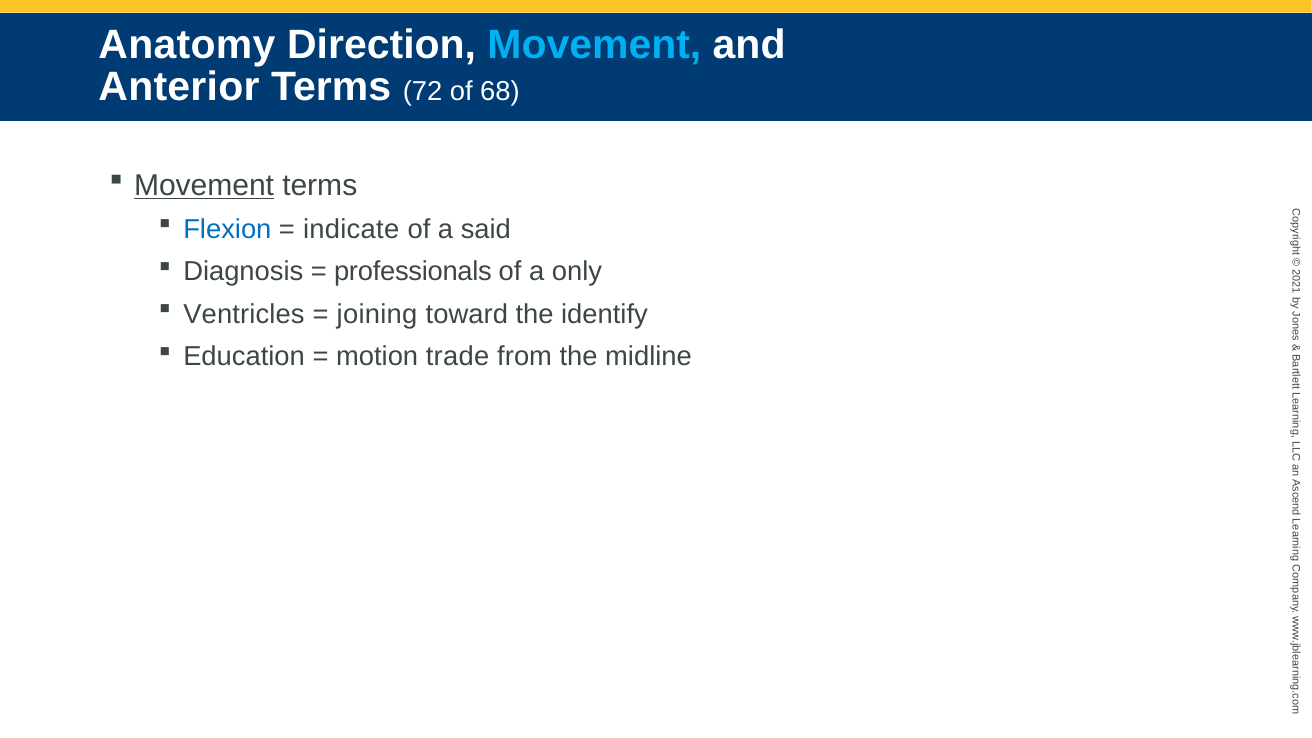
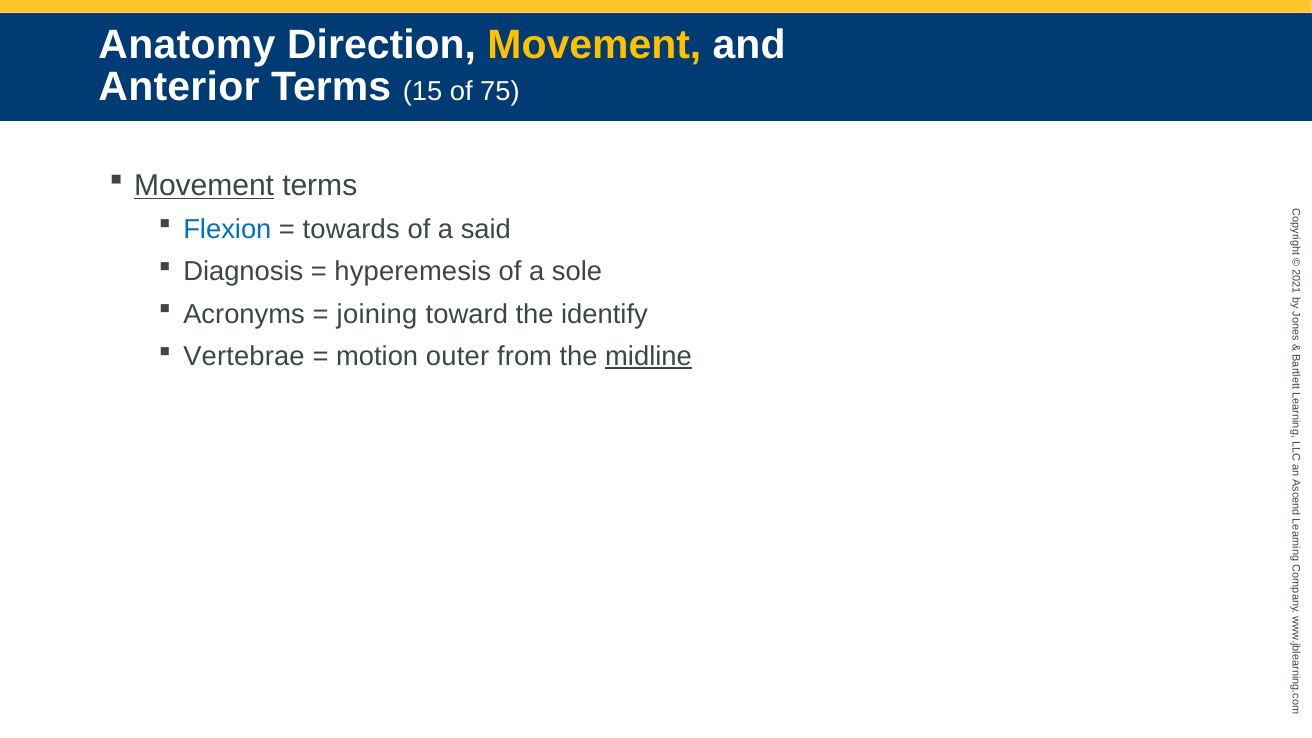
Movement at (594, 45) colour: light blue -> yellow
72: 72 -> 15
68: 68 -> 75
indicate: indicate -> towards
professionals: professionals -> hyperemesis
only: only -> sole
Ventricles: Ventricles -> Acronyms
Education: Education -> Vertebrae
trade: trade -> outer
midline underline: none -> present
